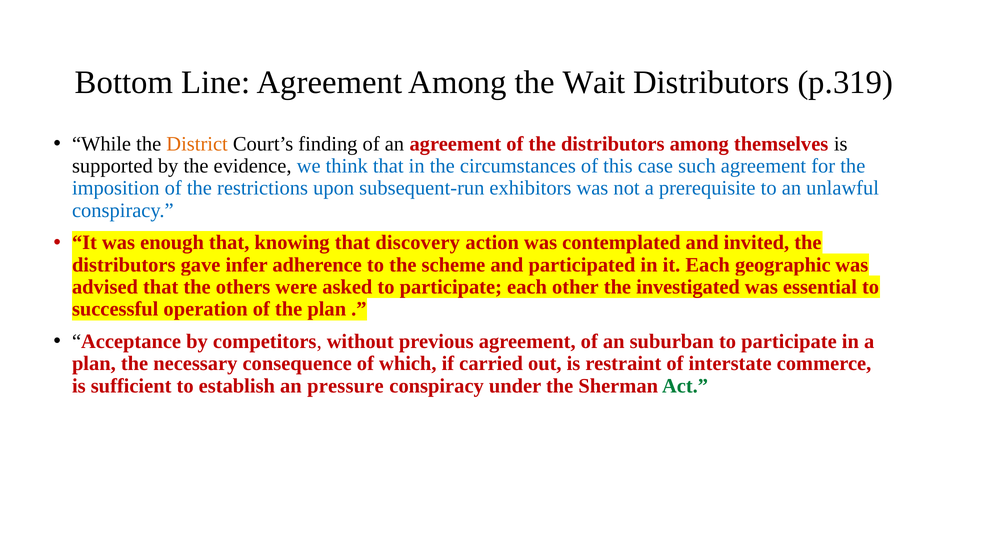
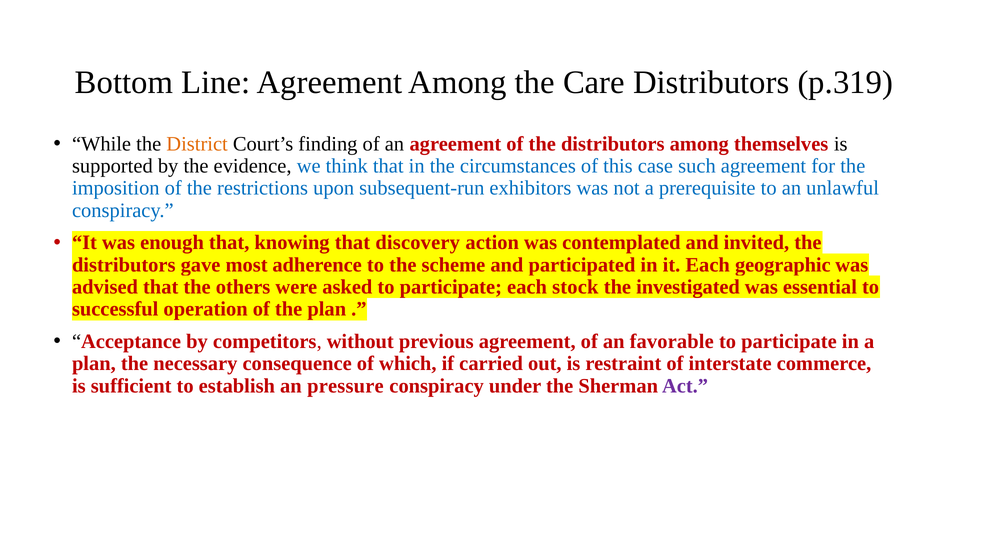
Wait: Wait -> Care
infer: infer -> most
other: other -> stock
suburban: suburban -> favorable
Act colour: green -> purple
